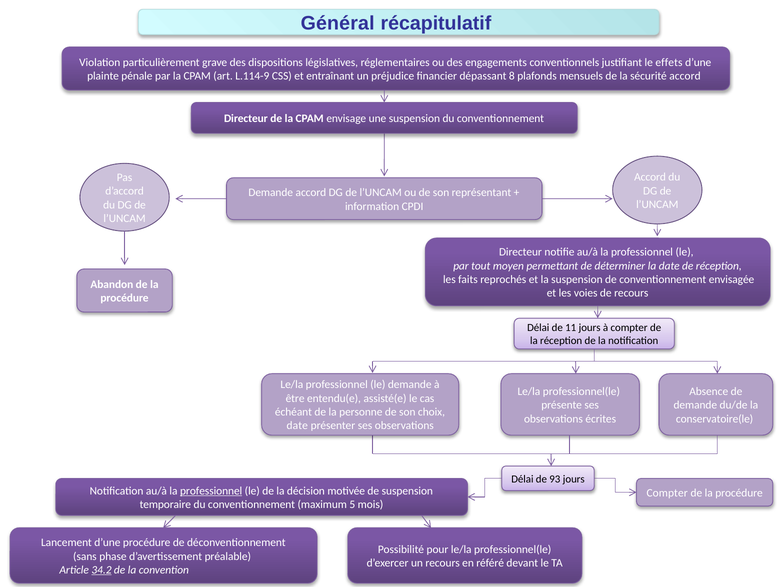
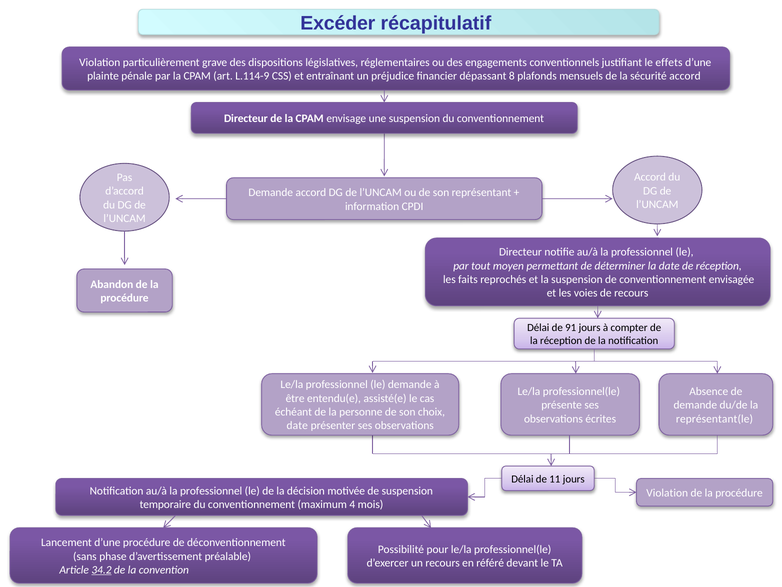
Général: Général -> Excéder
11: 11 -> 91
conservatoire(le: conservatoire(le -> représentant(le
93: 93 -> 11
professionnel at (211, 490) underline: present -> none
Compter at (667, 493): Compter -> Violation
5: 5 -> 4
